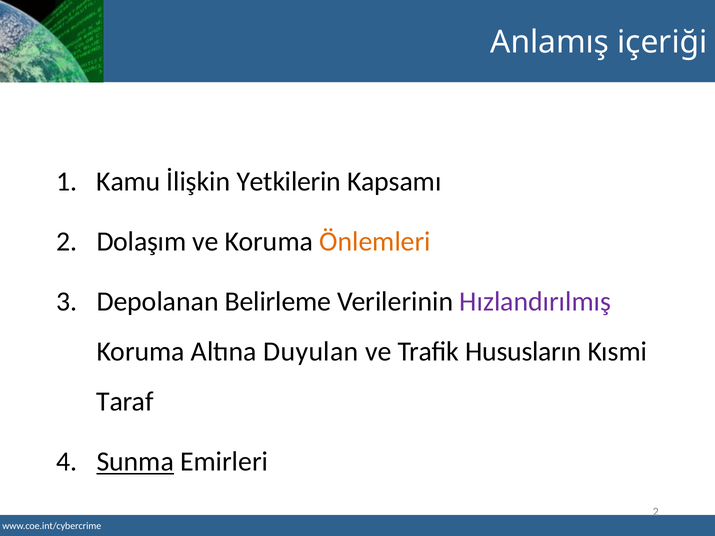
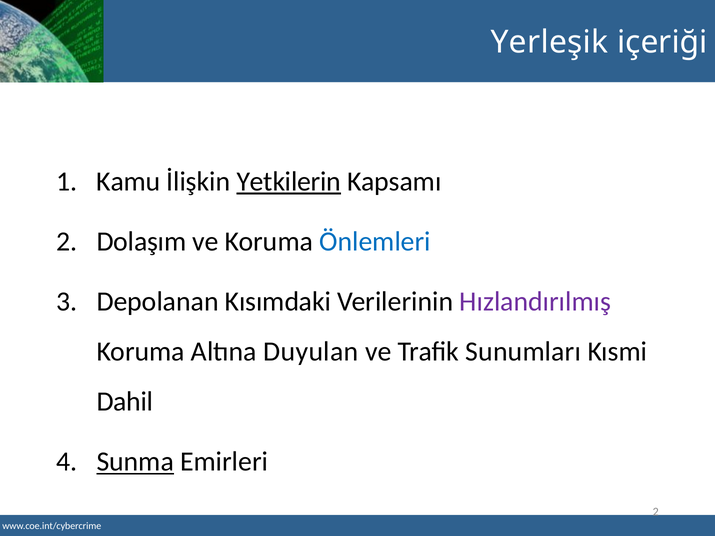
Anlamış: Anlamış -> Yerleşik
Yetkilerin underline: none -> present
Önlemleri colour: orange -> blue
Belirleme: Belirleme -> Kısımdaki
Hususların: Hususların -> Sunumları
Taraf: Taraf -> Dahil
